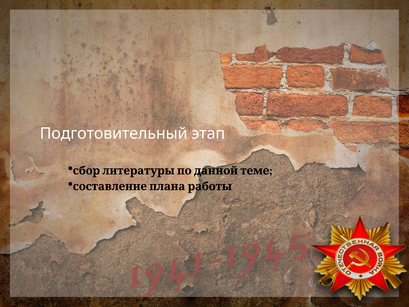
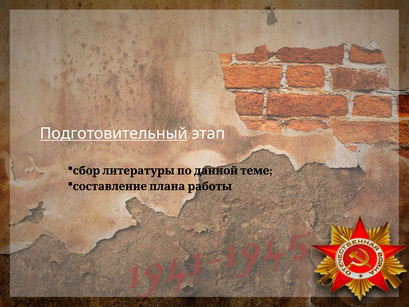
Подготовительный underline: none -> present
